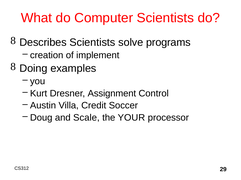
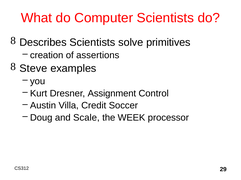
programs: programs -> primitives
implement: implement -> assertions
Doing: Doing -> Steve
YOUR: YOUR -> WEEK
